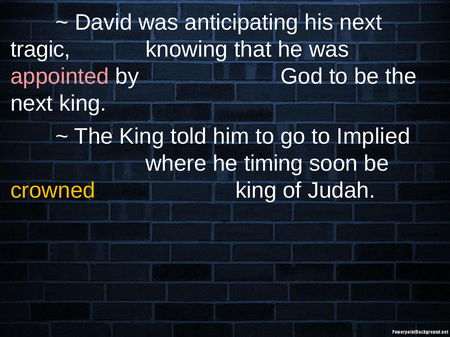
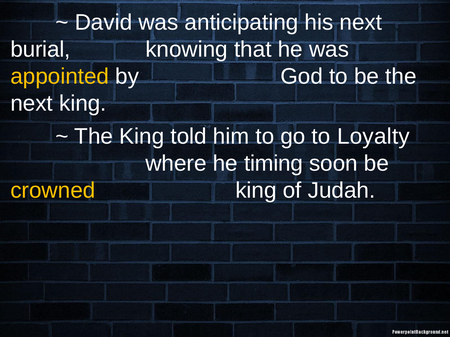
tragic: tragic -> burial
appointed colour: pink -> yellow
Implied: Implied -> Loyalty
